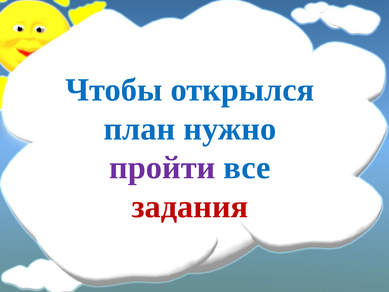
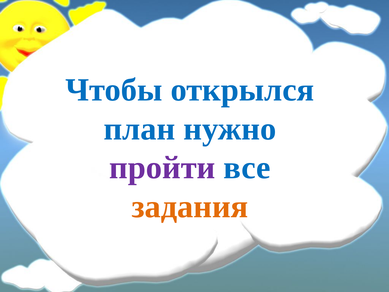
задания colour: red -> orange
